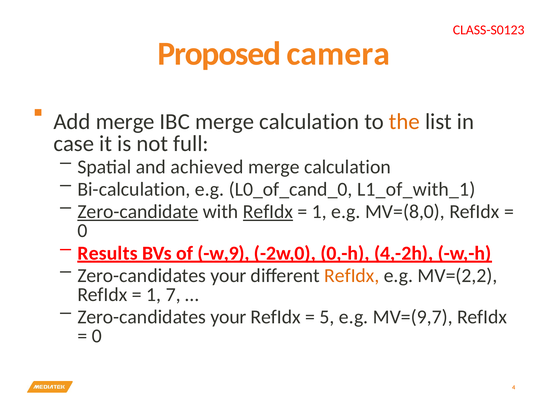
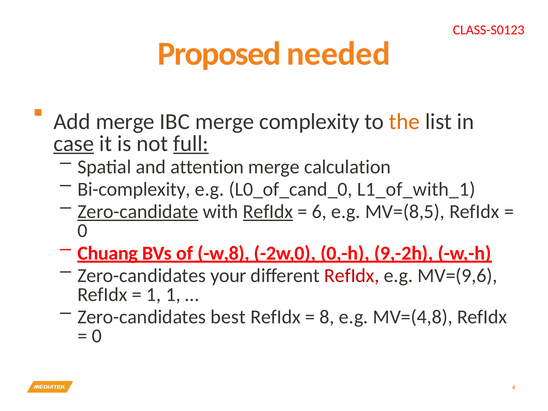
camera: camera -> needed
IBC merge calculation: calculation -> complexity
case underline: none -> present
full underline: none -> present
achieved: achieved -> attention
Bi-calculation: Bi-calculation -> Bi-complexity
1 at (319, 212): 1 -> 6
MV=(8,0: MV=(8,0 -> MV=(8,5
Results: Results -> Chuang
w,9: w,9 -> w,8
4,-2h: 4,-2h -> 9,-2h
RefIdx at (352, 276) colour: orange -> red
MV=(2,2: MV=(2,2 -> MV=(9,6
1 7: 7 -> 1
your at (228, 317): your -> best
5: 5 -> 8
MV=(9,7: MV=(9,7 -> MV=(4,8
